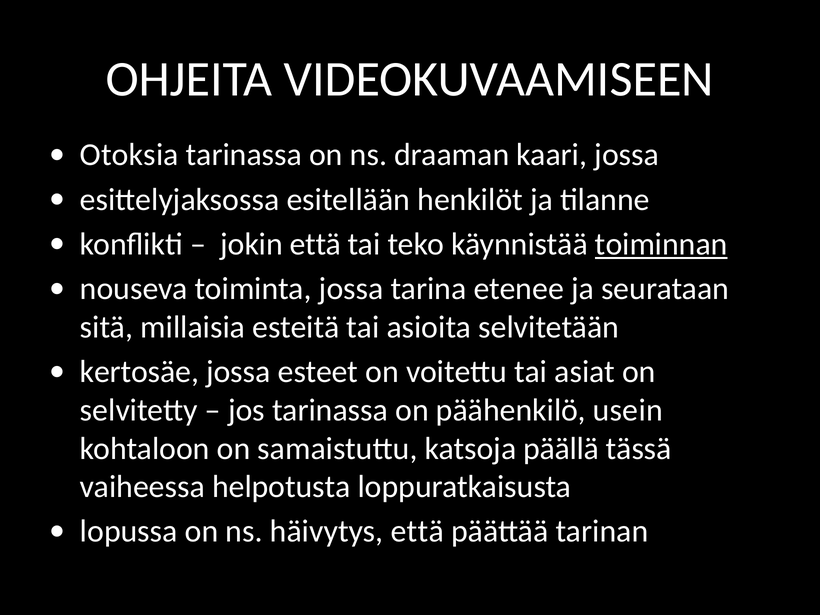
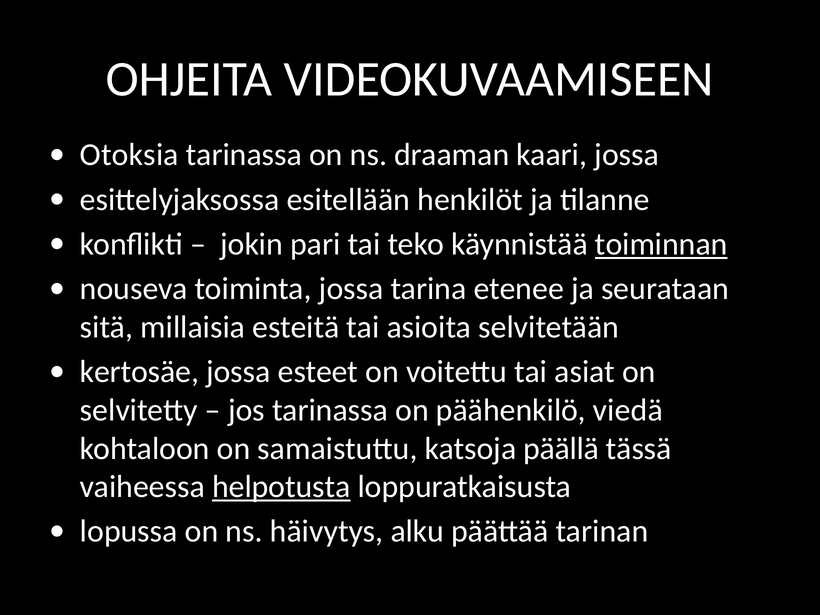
jokin että: että -> pari
usein: usein -> viedä
helpotusta underline: none -> present
häivytys että: että -> alku
